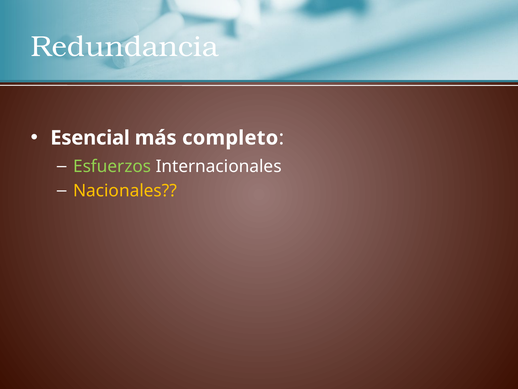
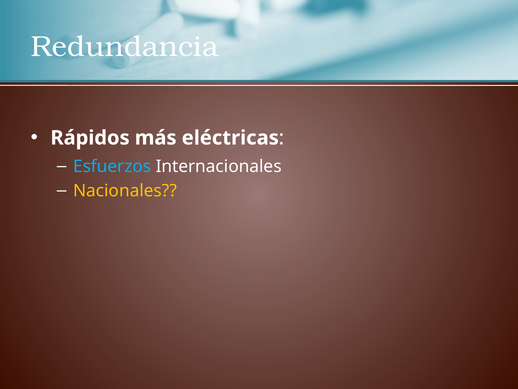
Esencial: Esencial -> Rápidos
completo: completo -> eléctricas
Esfuerzos colour: light green -> light blue
